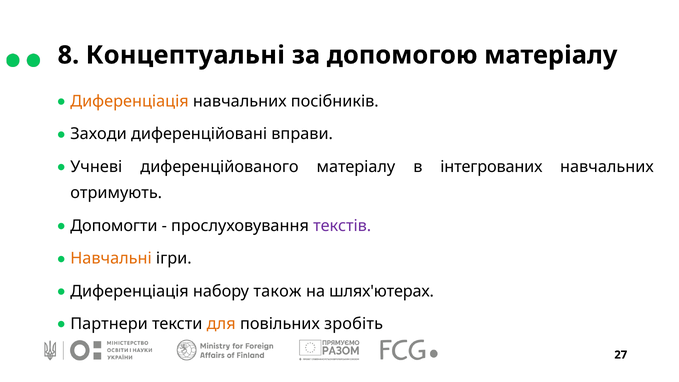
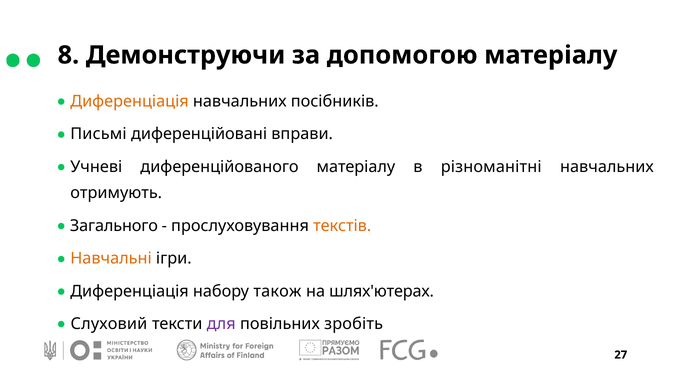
Концептуальні: Концептуальні -> Демонструючи
Заходи: Заходи -> Письмі
інтегрованих: інтегрованих -> різноманітні
Допомогти: Допомогти -> Загального
текстів colour: purple -> orange
Партнери: Партнери -> Слуховий
для colour: orange -> purple
